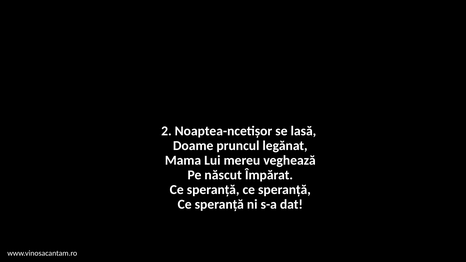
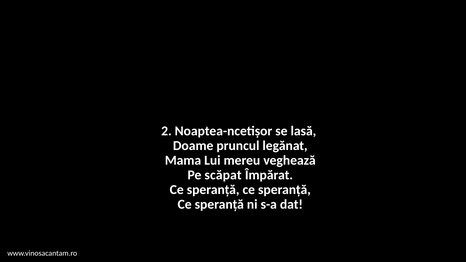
născut: născut -> scăpat
